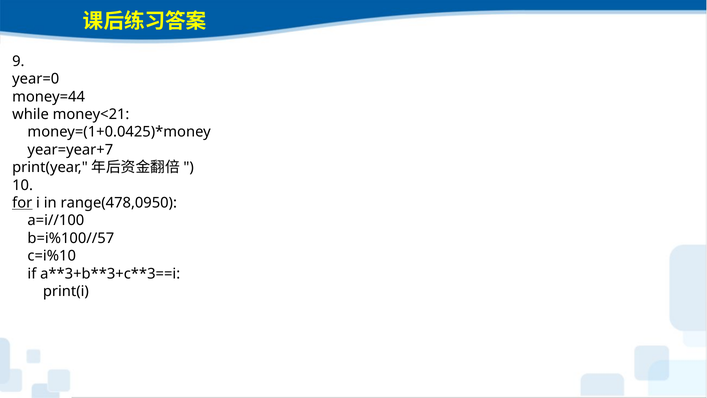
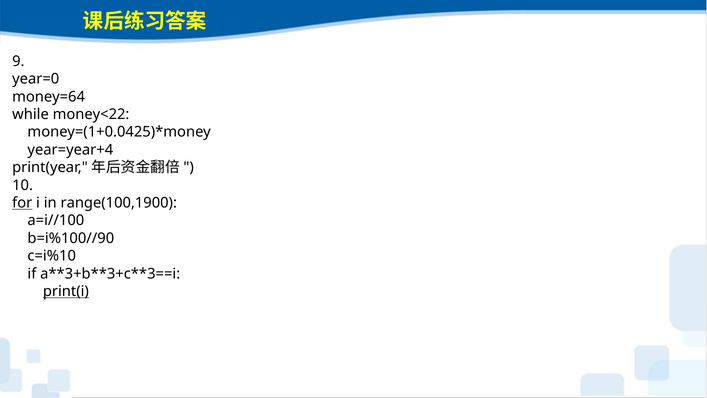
money=44: money=44 -> money=64
money<21: money<21 -> money<22
year=year+7: year=year+7 -> year=year+4
range(478,0950: range(478,0950 -> range(100,1900
b=i%100//57: b=i%100//57 -> b=i%100//90
print(i underline: none -> present
